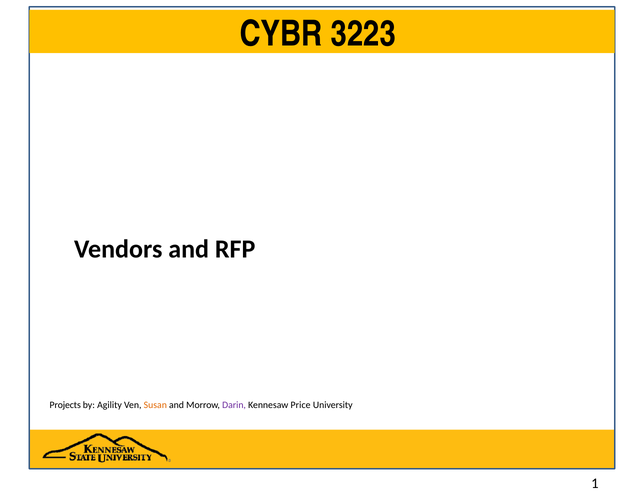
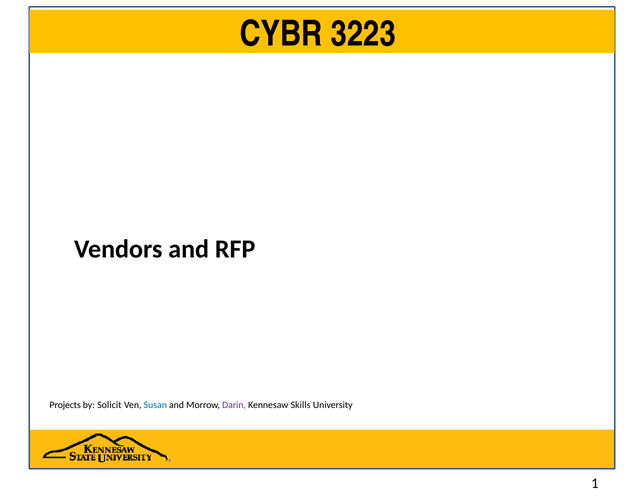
Agility: Agility -> Solicit
Susan colour: orange -> blue
Price: Price -> Skills
